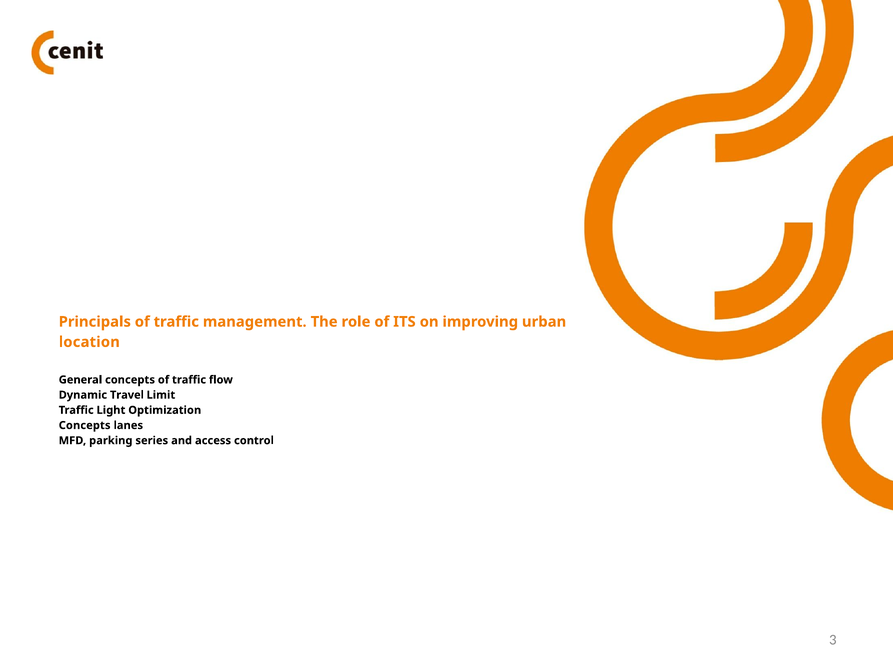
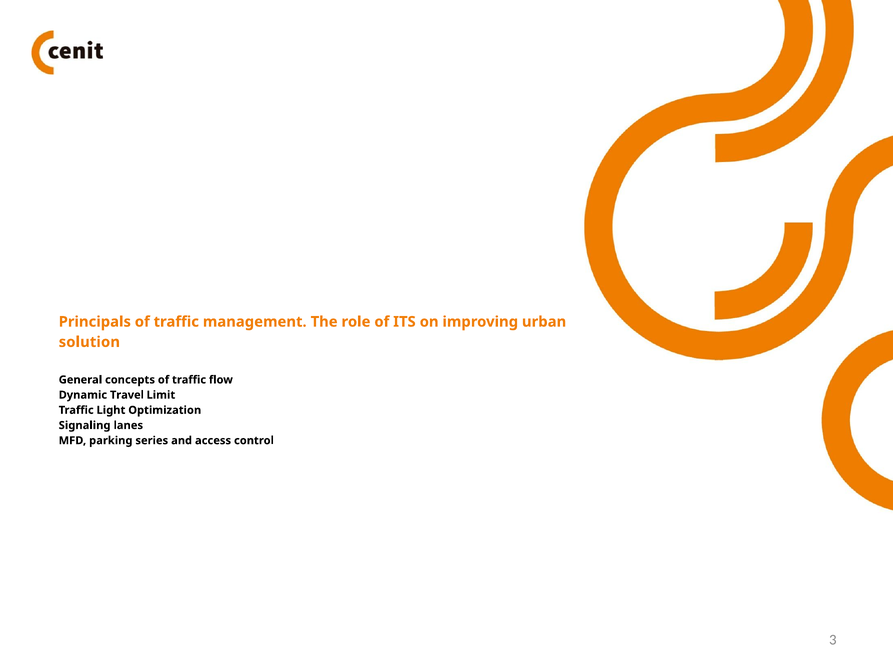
location: location -> solution
Concepts at (85, 425): Concepts -> Signaling
